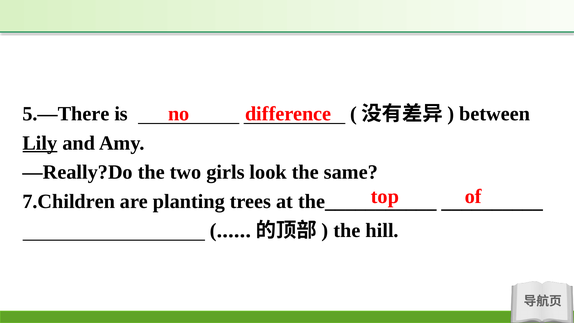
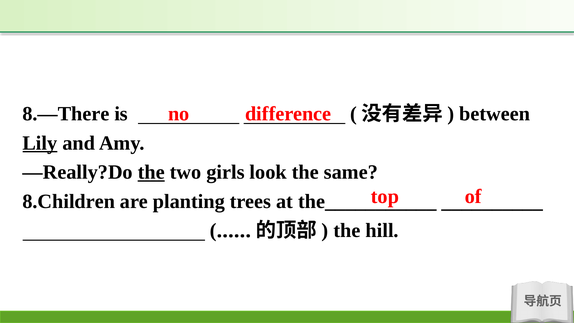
5.—There: 5.—There -> 8.—There
the at (151, 172) underline: none -> present
7.Children: 7.Children -> 8.Children
